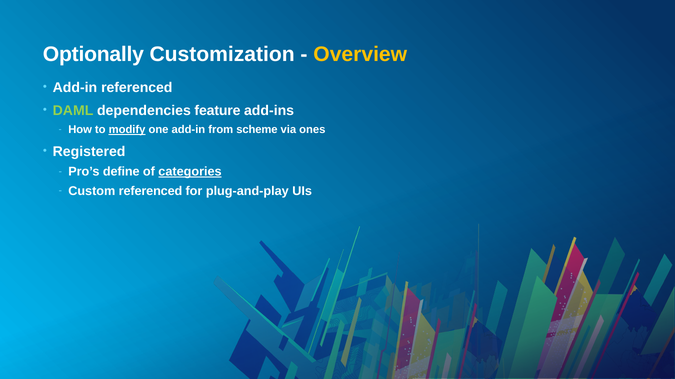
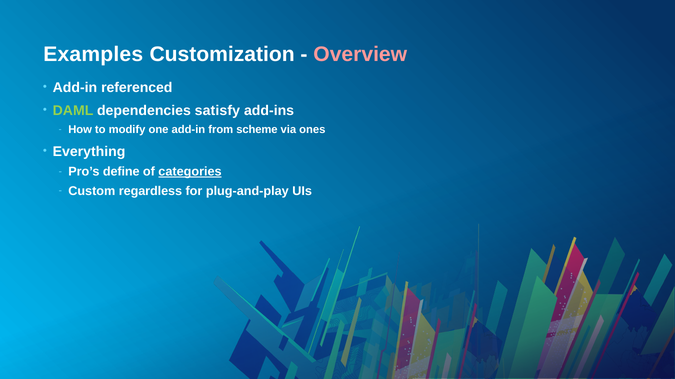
Optionally: Optionally -> Examples
Overview colour: yellow -> pink
feature: feature -> satisfy
modify underline: present -> none
Registered: Registered -> Everything
Custom referenced: referenced -> regardless
